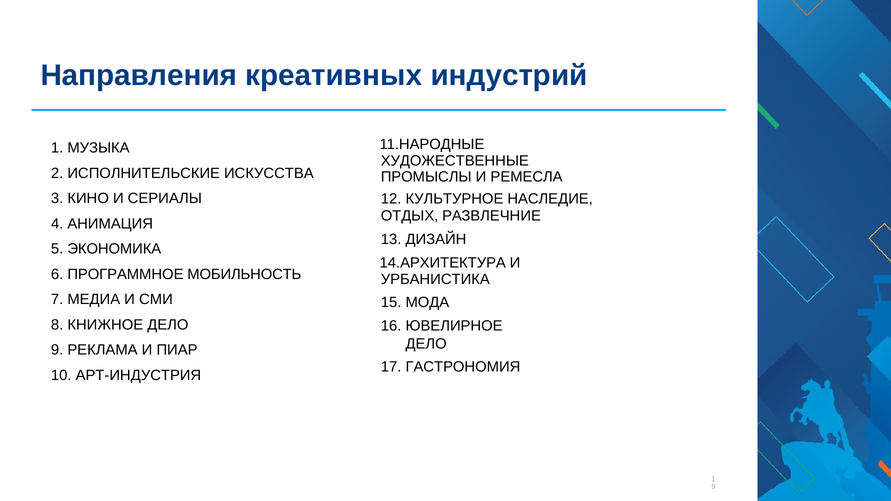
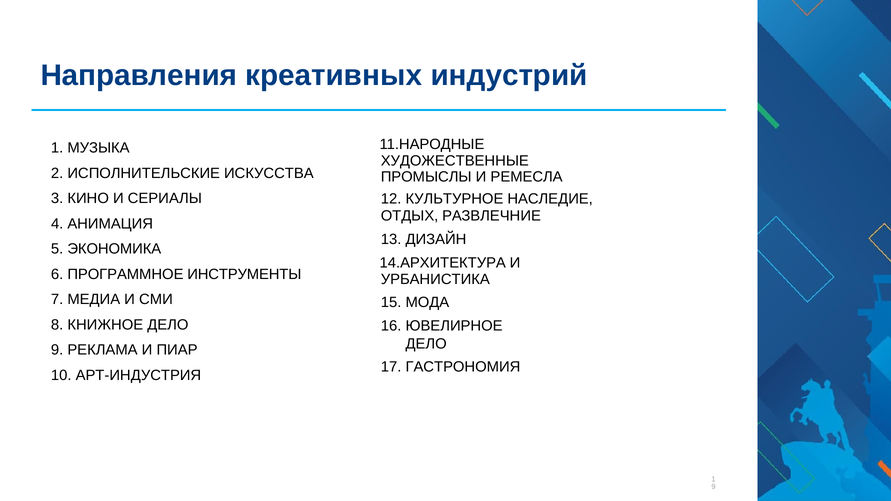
МОБИЛЬНОСТЬ: МОБИЛЬНОСТЬ -> ИНСТРУМЕНТЫ
